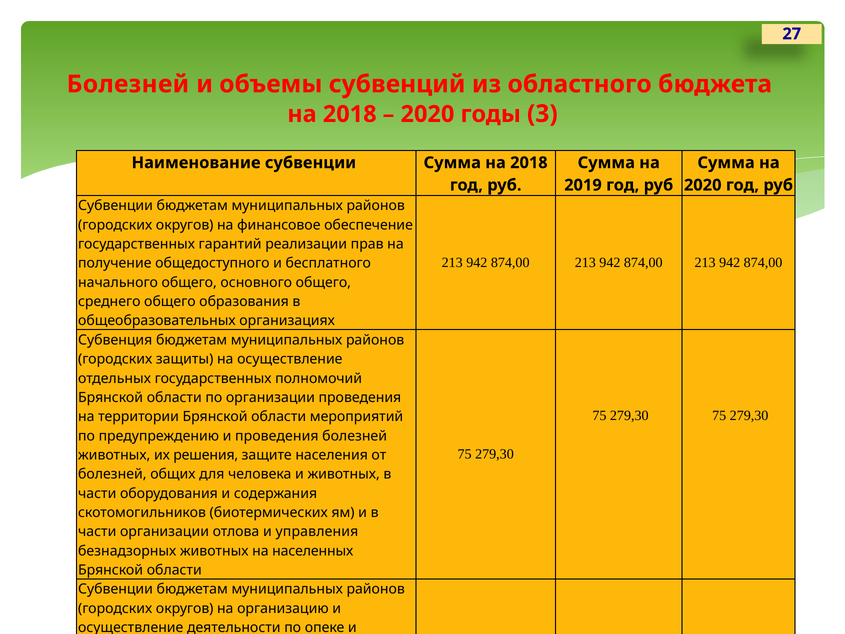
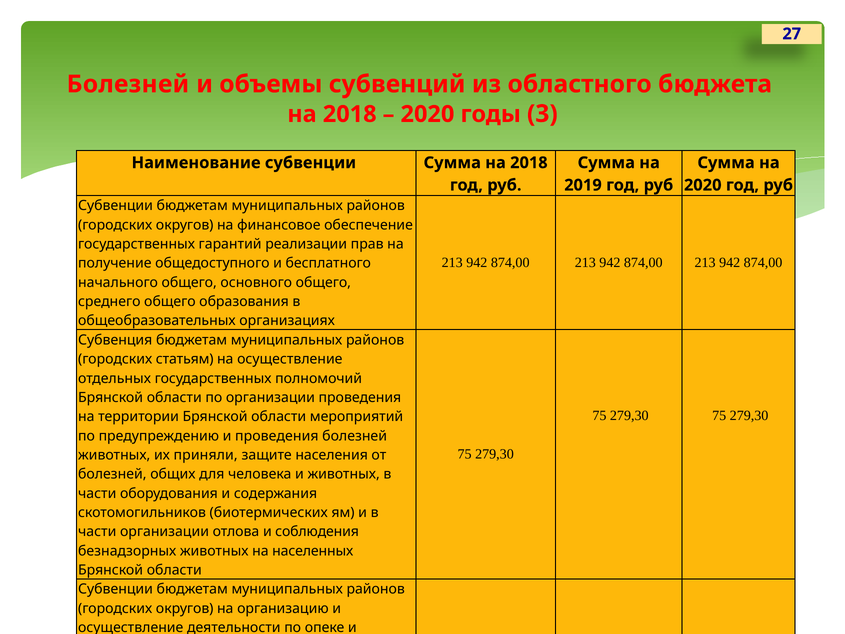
защиты: защиты -> статьям
решения: решения -> приняли
управления: управления -> соблюдения
